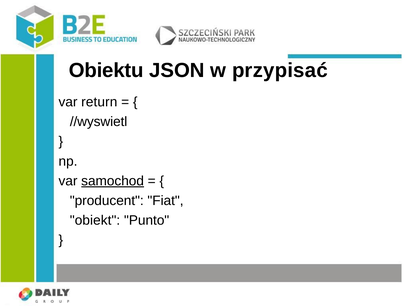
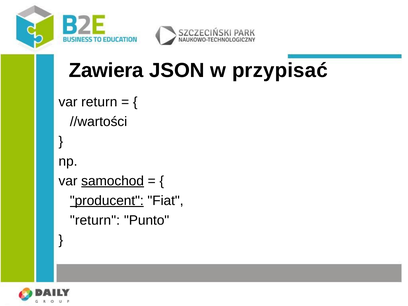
Obiektu: Obiektu -> Zawiera
//wyswietl: //wyswietl -> //wartości
producent underline: none -> present
obiekt at (95, 220): obiekt -> return
